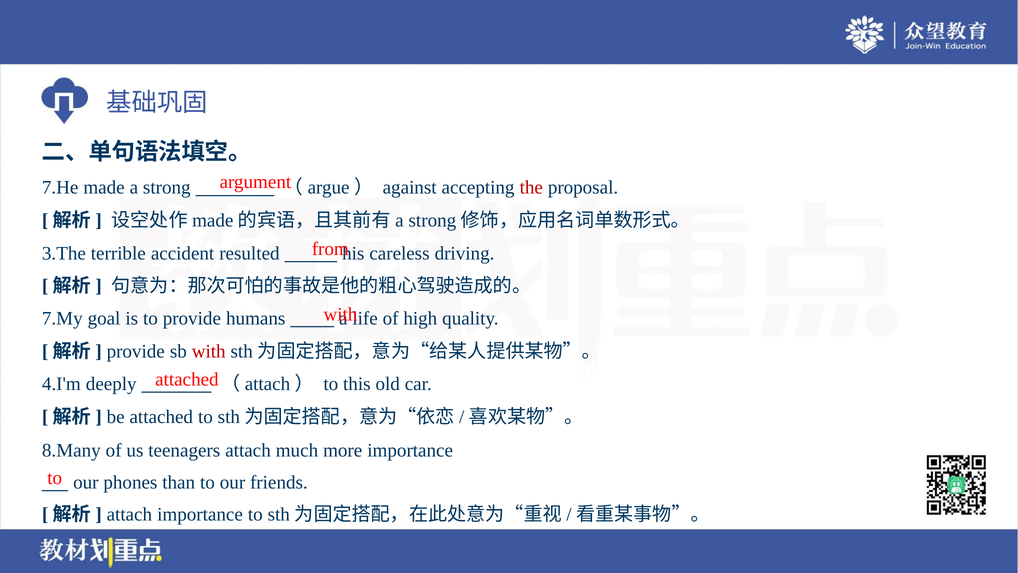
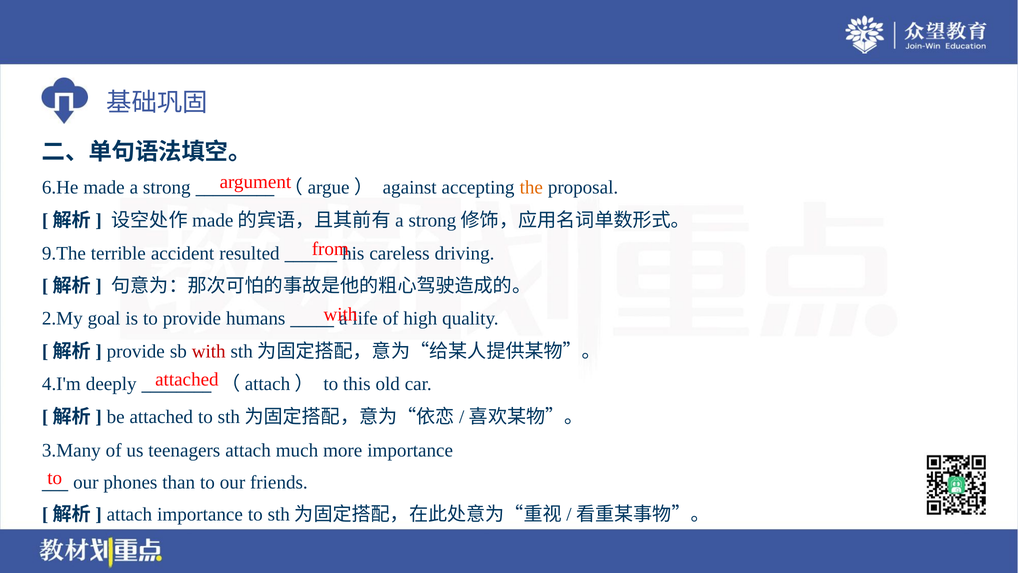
7.He: 7.He -> 6.He
the colour: red -> orange
3.The: 3.The -> 9.The
7.My: 7.My -> 2.My
8.Many: 8.Many -> 3.Many
